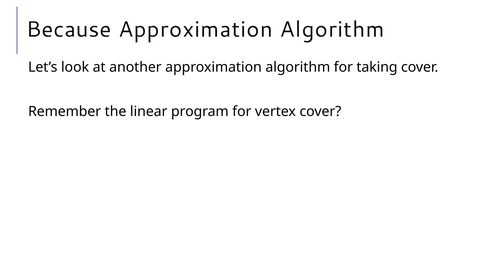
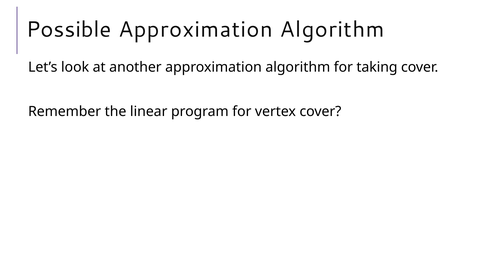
Because: Because -> Possible
